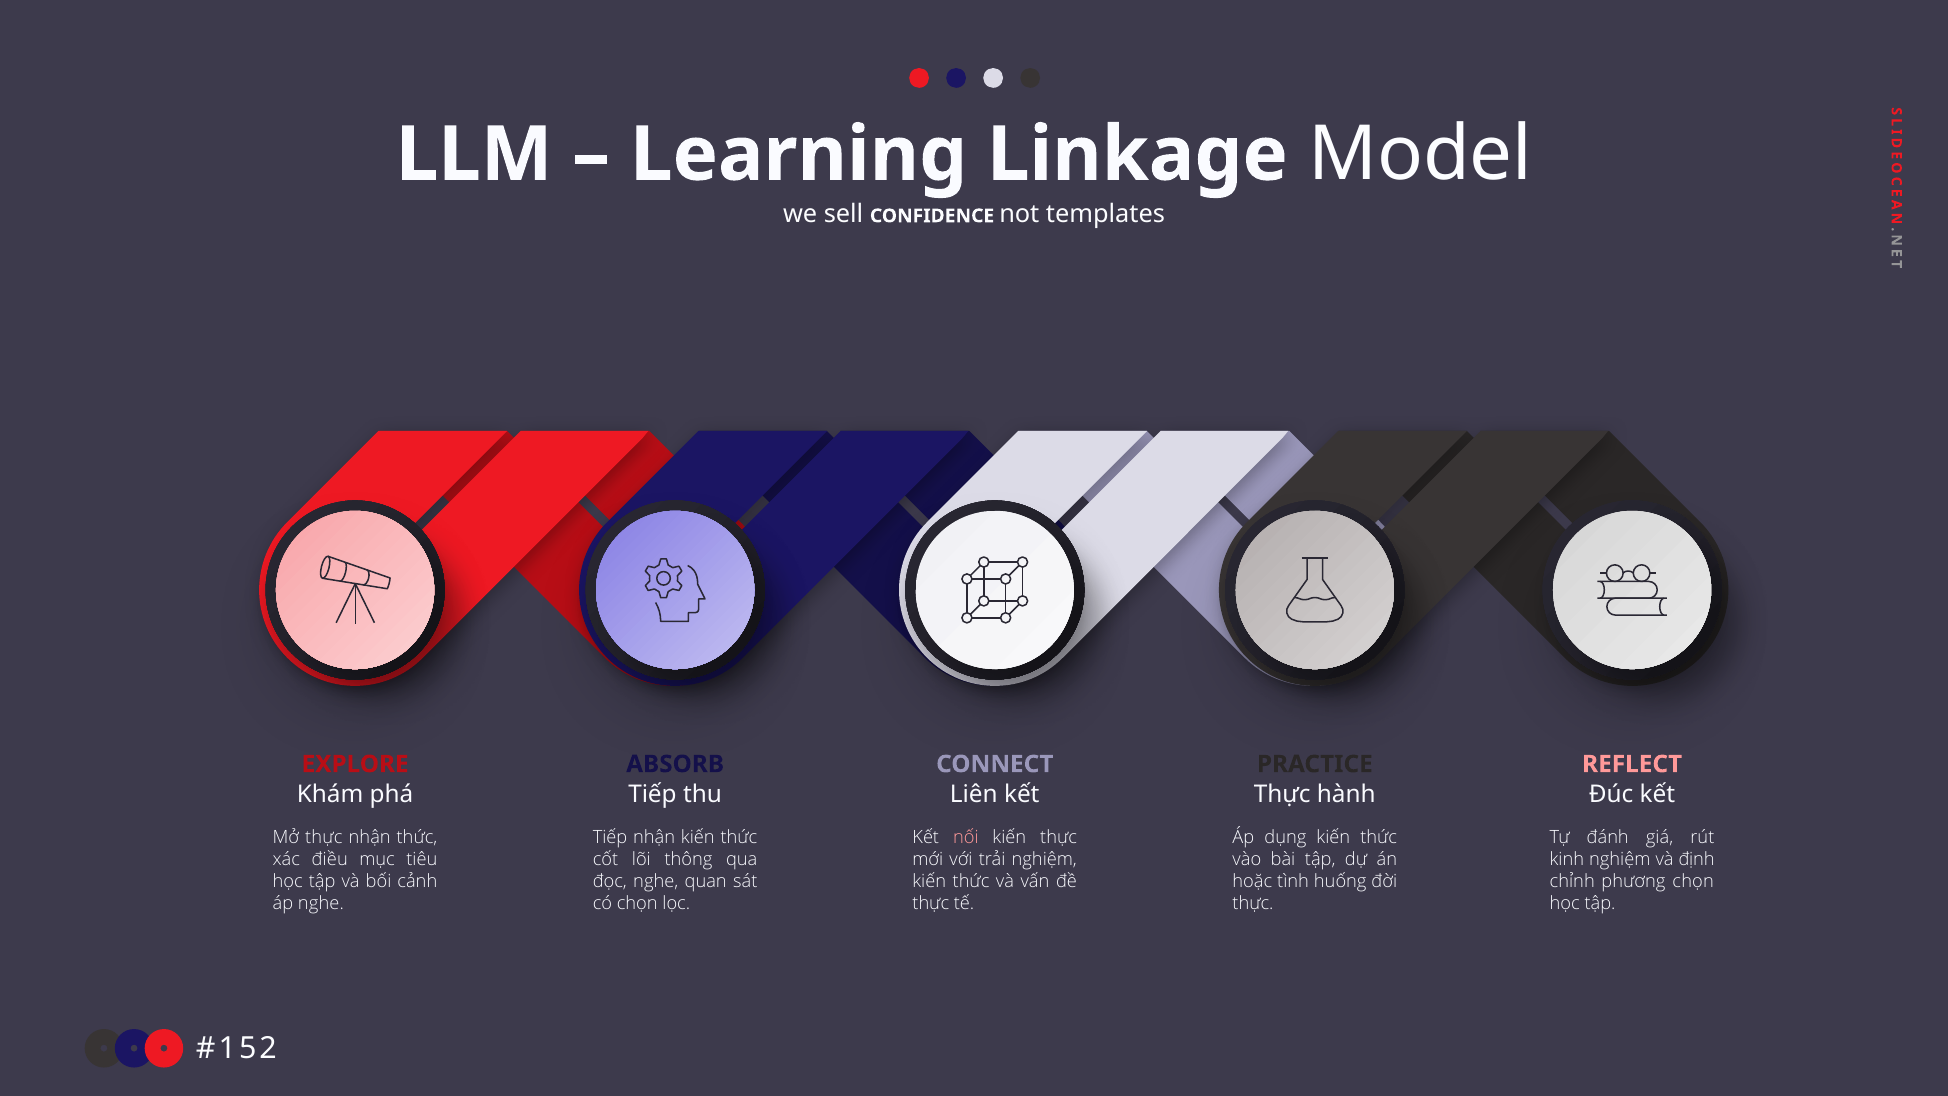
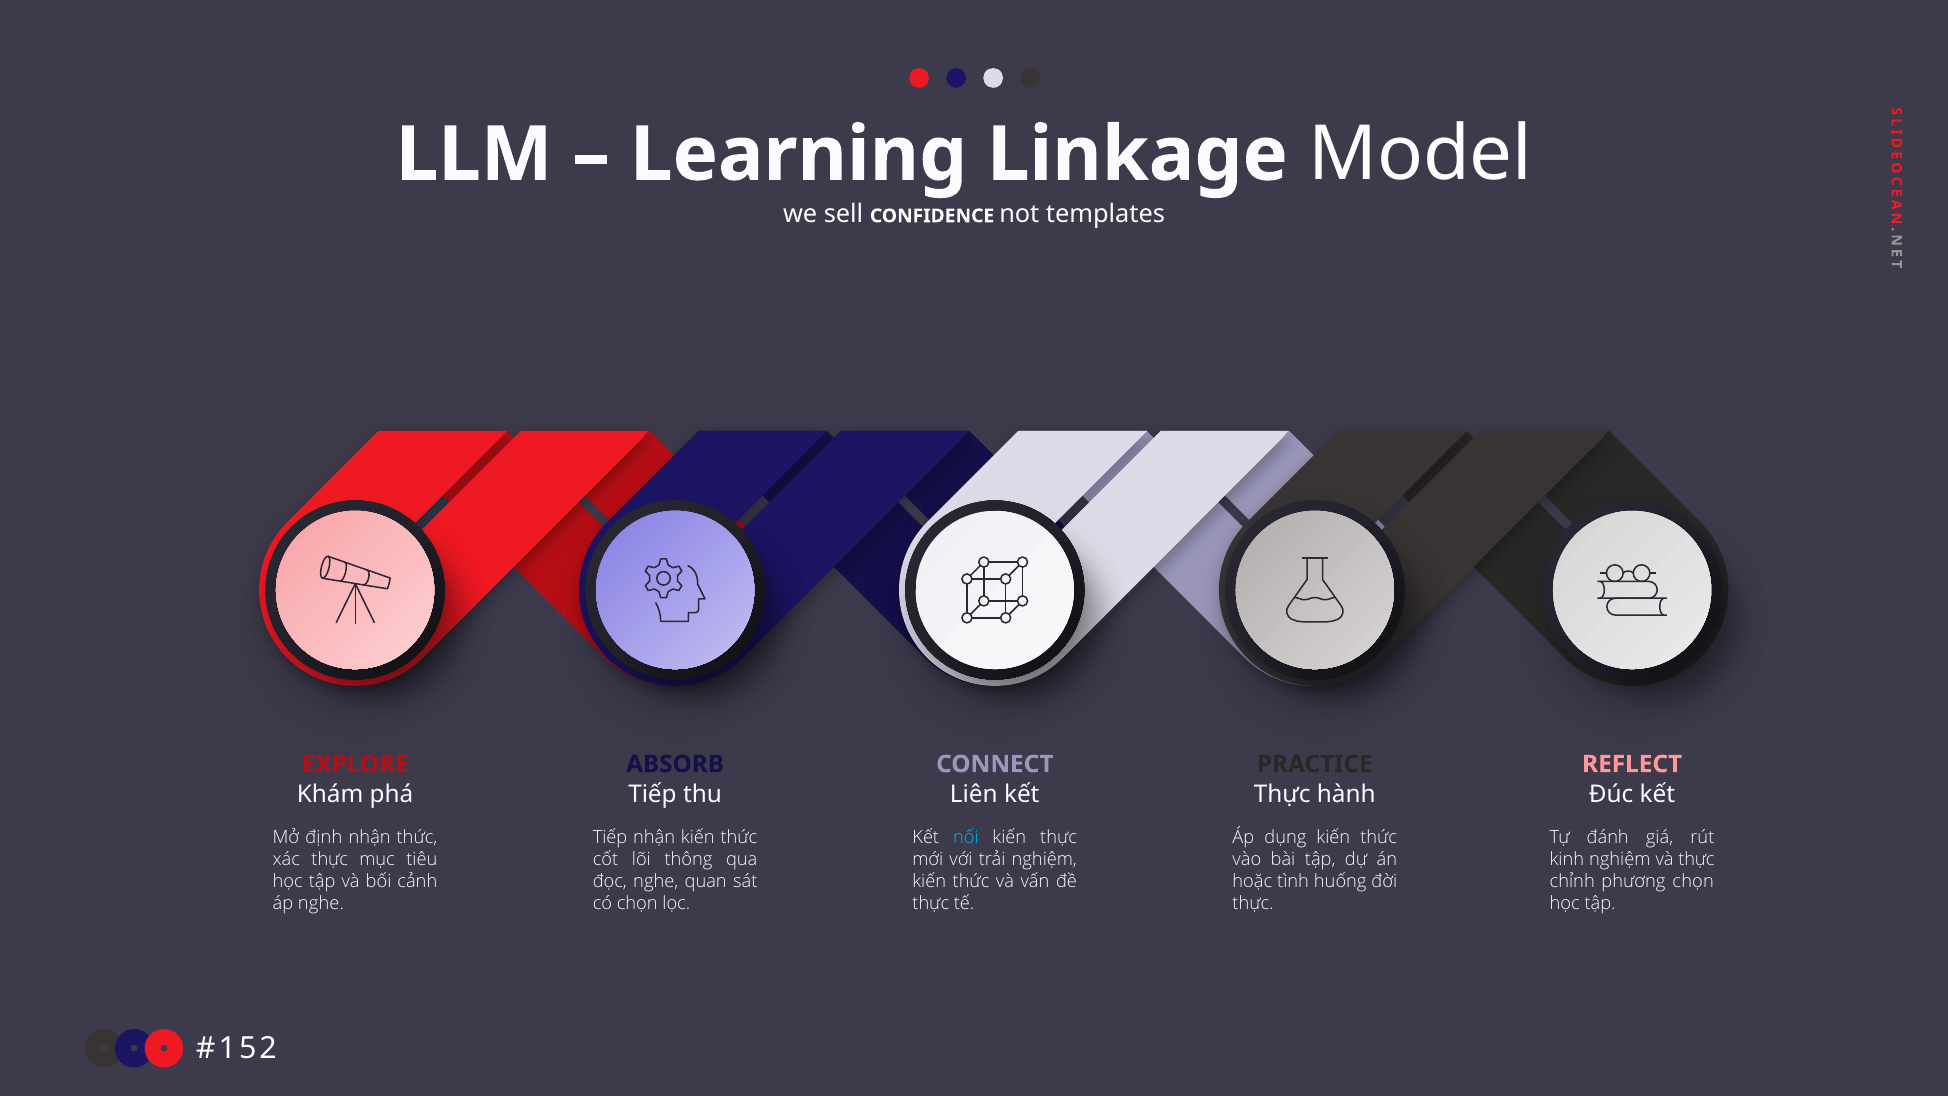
Mở thực: thực -> định
nối colour: pink -> light blue
xác điều: điều -> thực
và định: định -> thực
